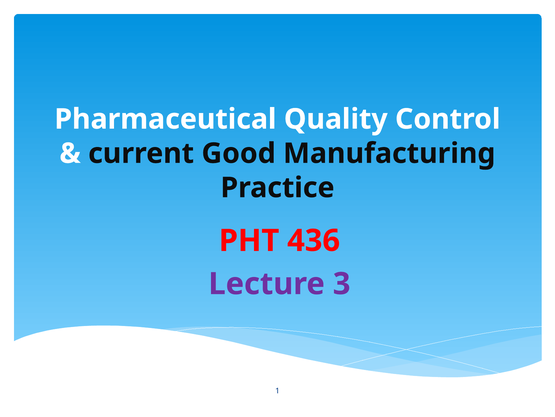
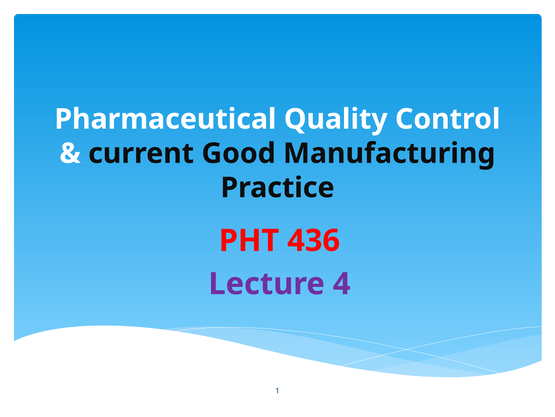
3: 3 -> 4
